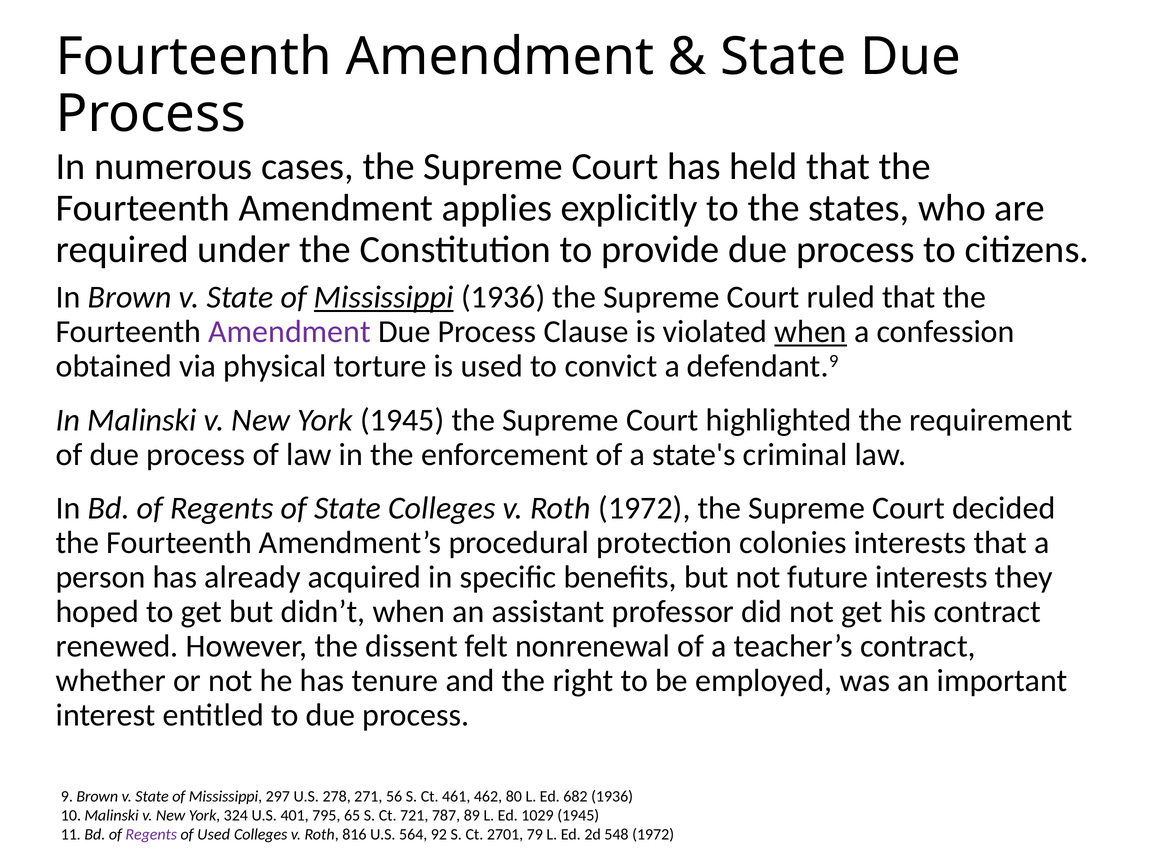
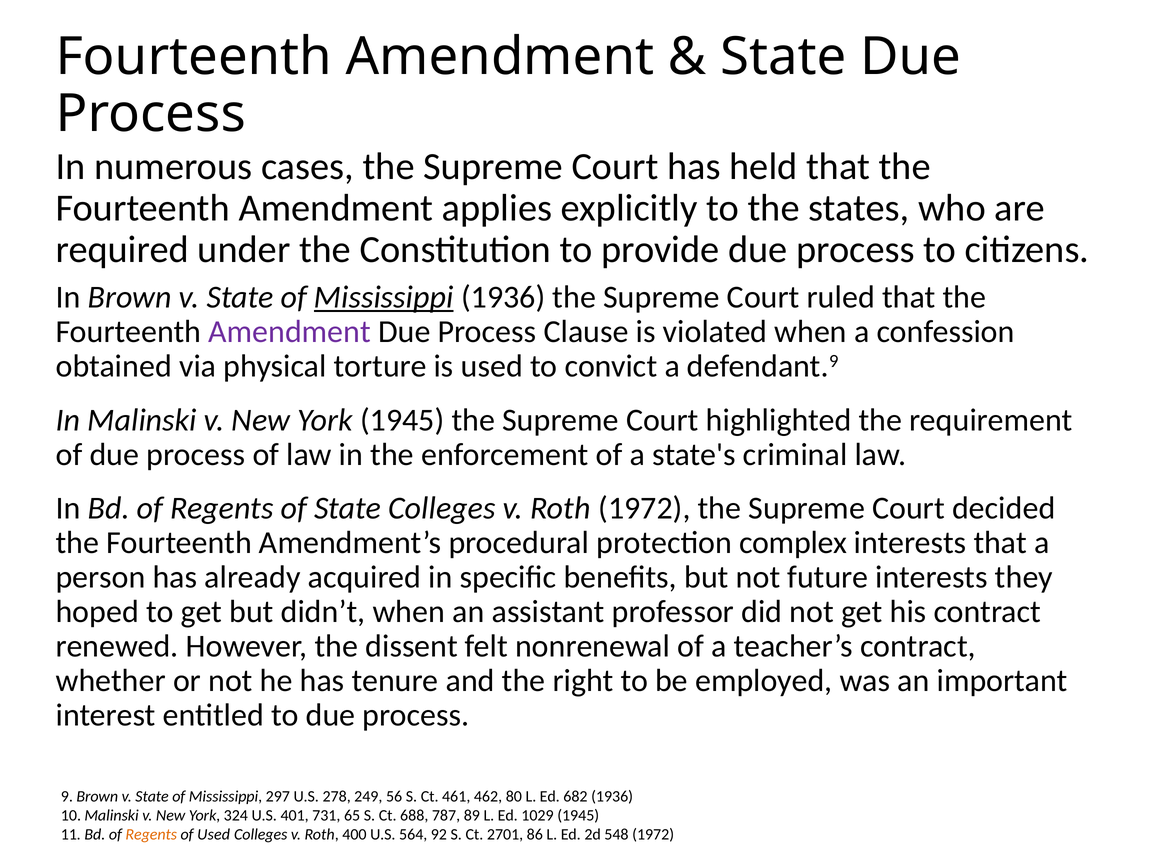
when at (811, 332) underline: present -> none
colonies: colonies -> complex
271: 271 -> 249
795: 795 -> 731
721: 721 -> 688
Regents at (151, 835) colour: purple -> orange
816: 816 -> 400
79: 79 -> 86
